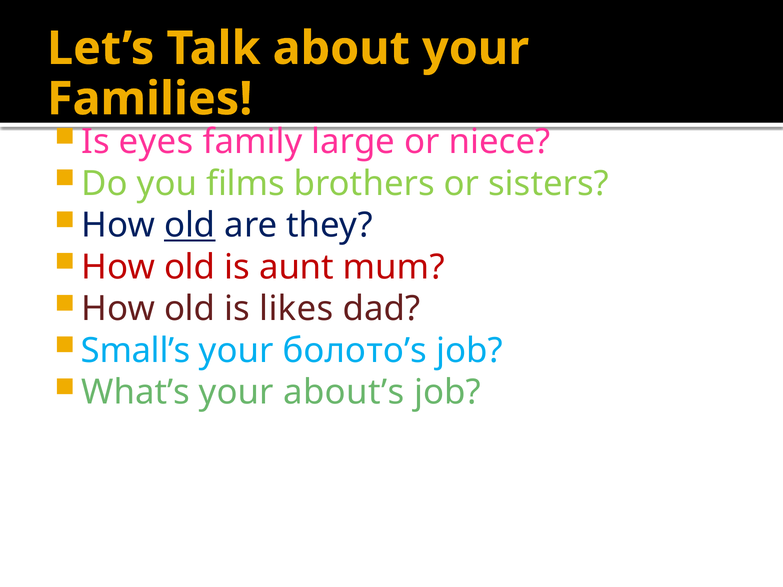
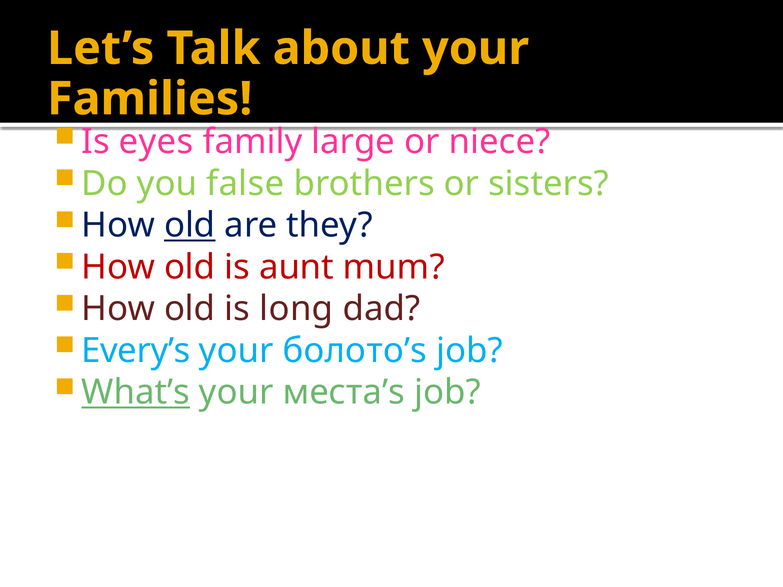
films: films -> false
likes: likes -> long
Small’s: Small’s -> Every’s
What’s underline: none -> present
about’s: about’s -> места’s
